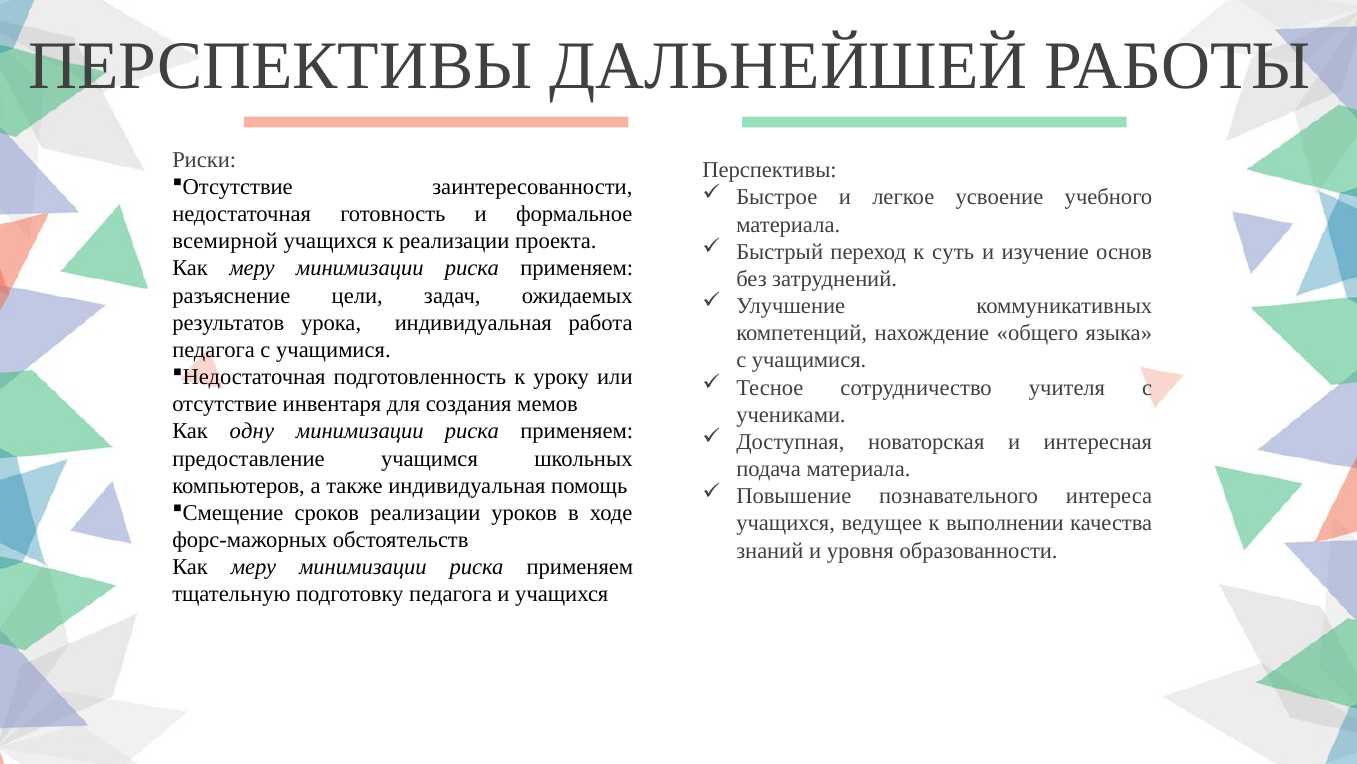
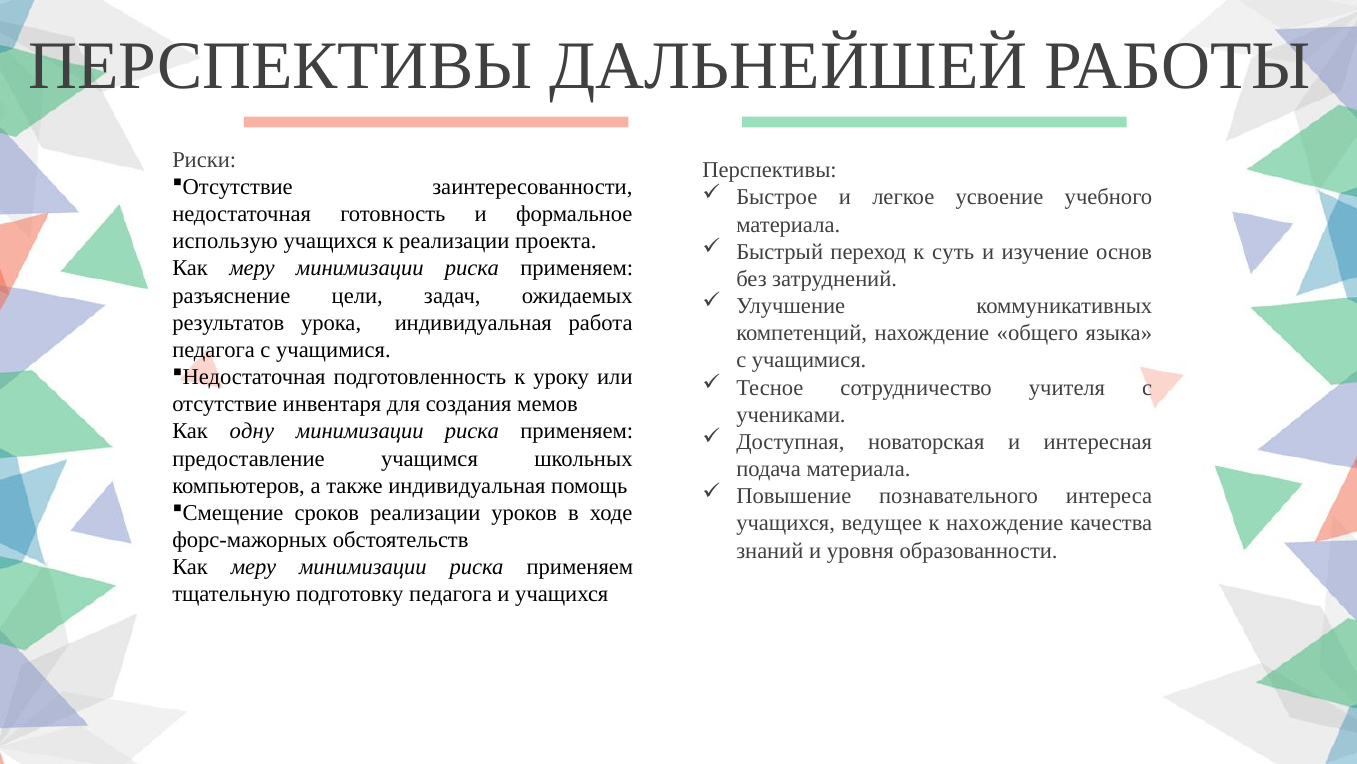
всемирной: всемирной -> использую
к выполнении: выполнении -> нахождение
